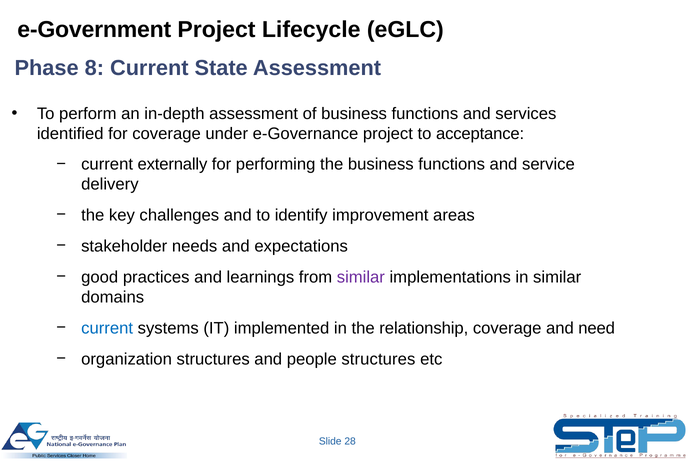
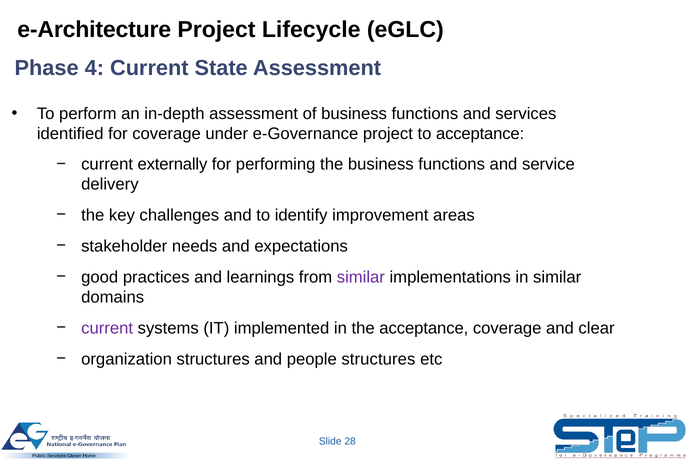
e-Government: e-Government -> e-Architecture
8: 8 -> 4
current at (107, 328) colour: blue -> purple
the relationship: relationship -> acceptance
need: need -> clear
